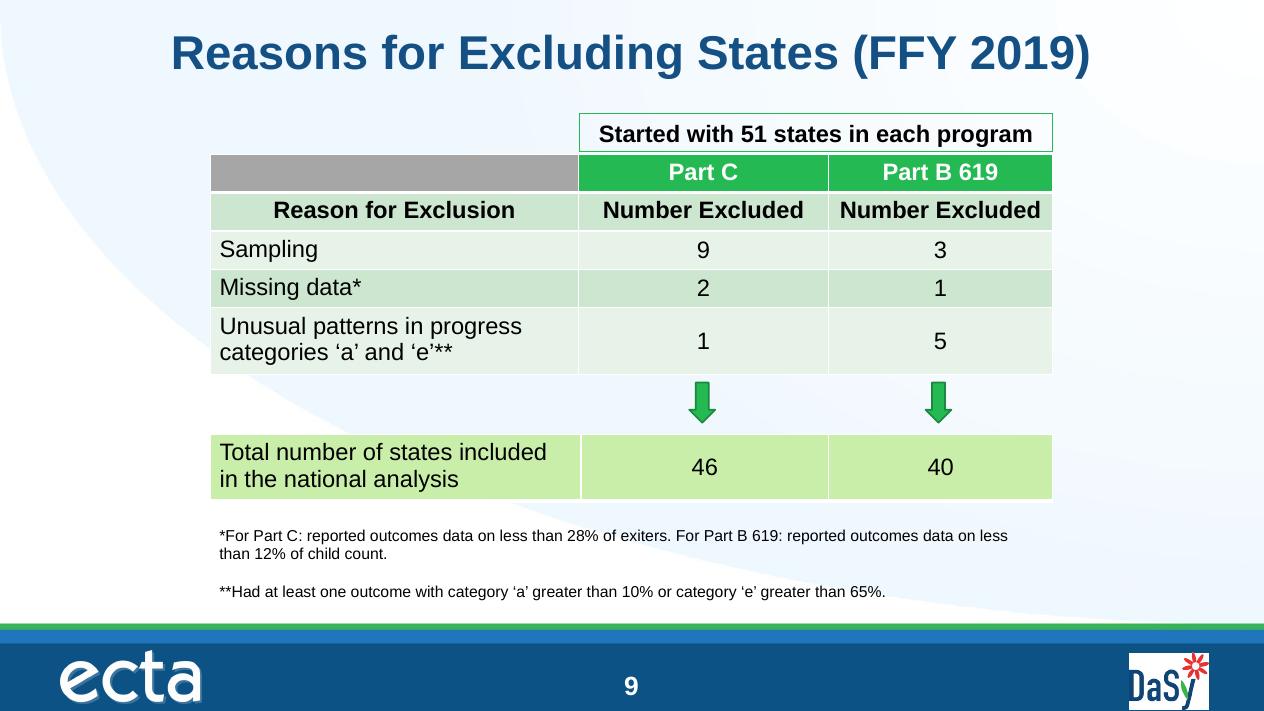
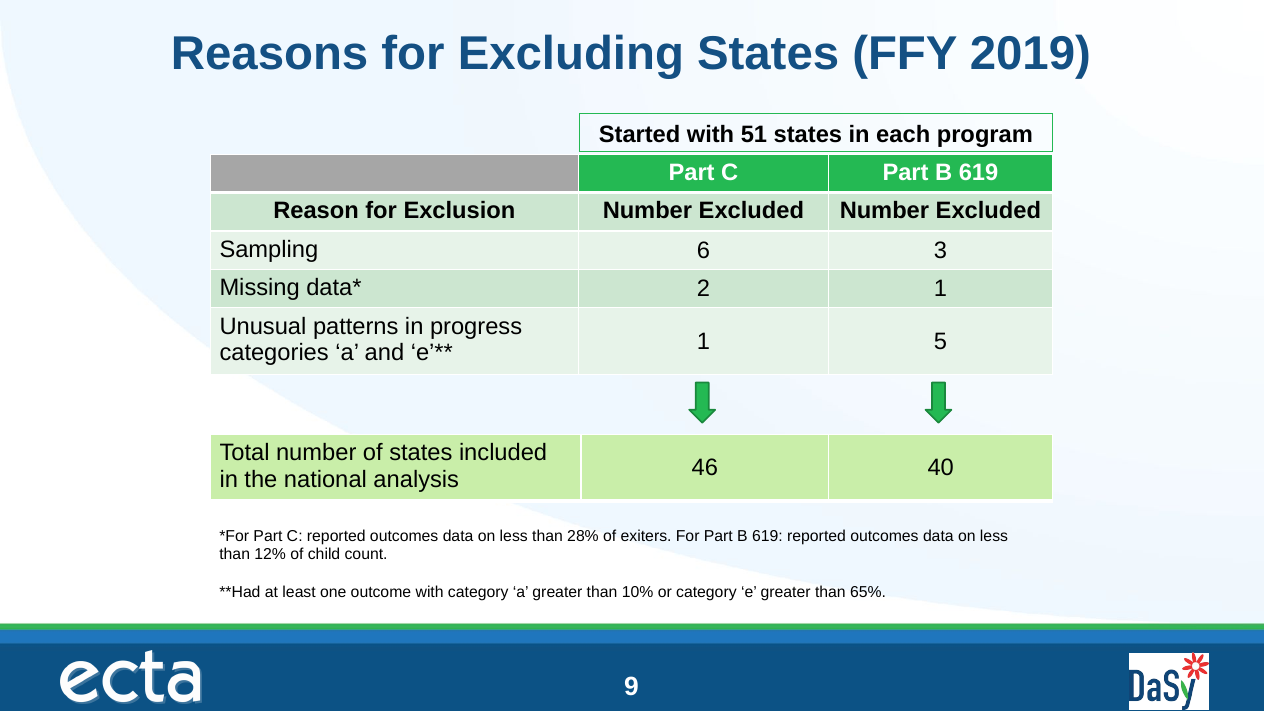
Sampling 9: 9 -> 6
